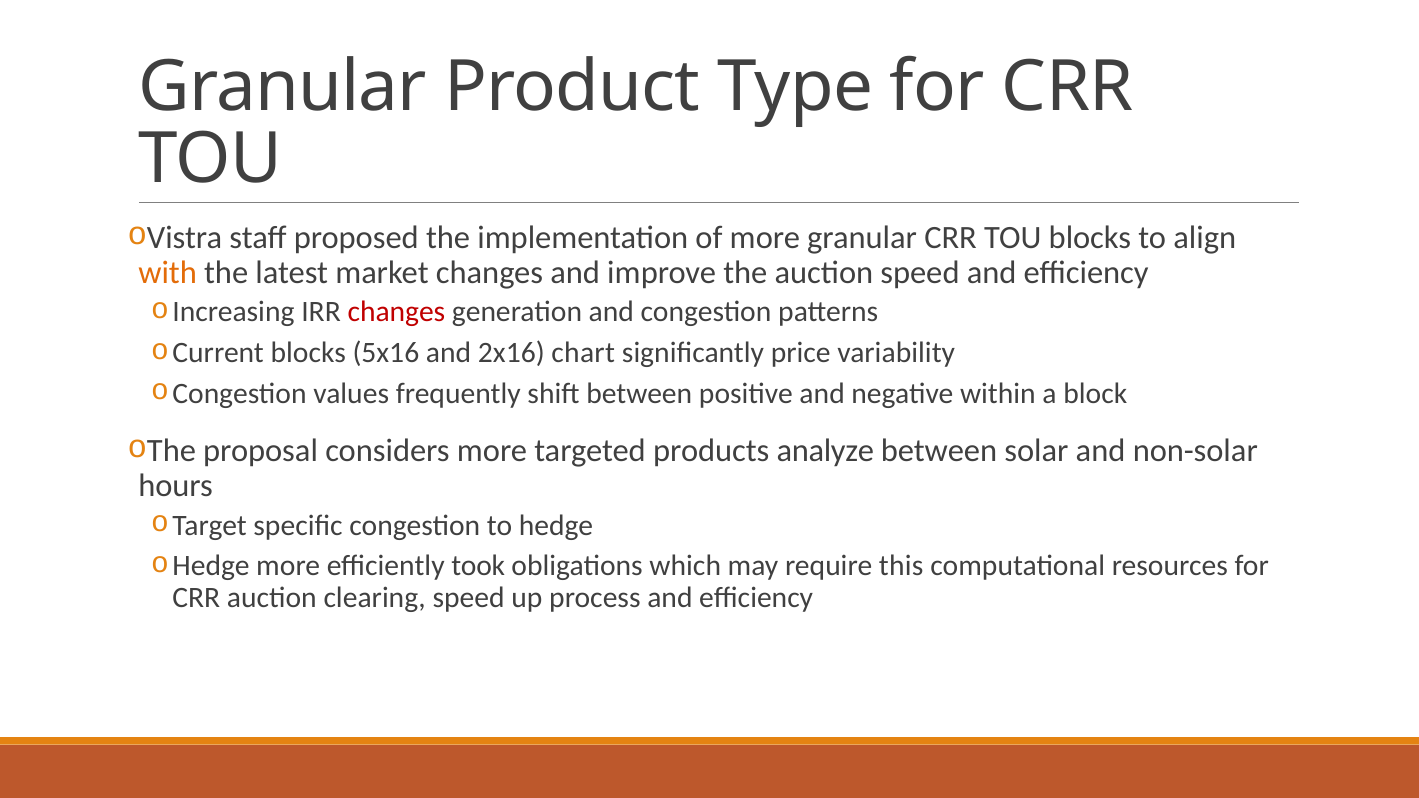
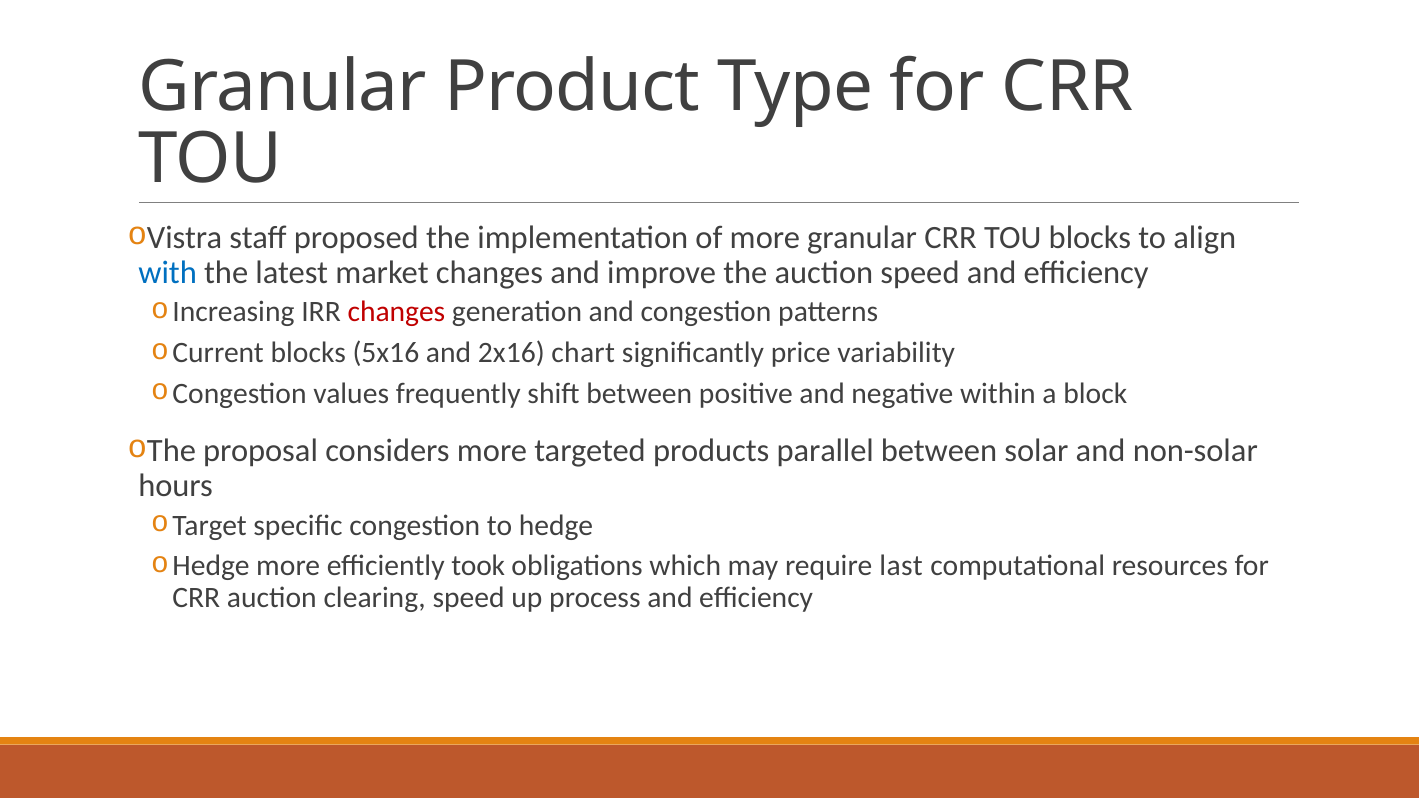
with colour: orange -> blue
analyze: analyze -> parallel
this: this -> last
